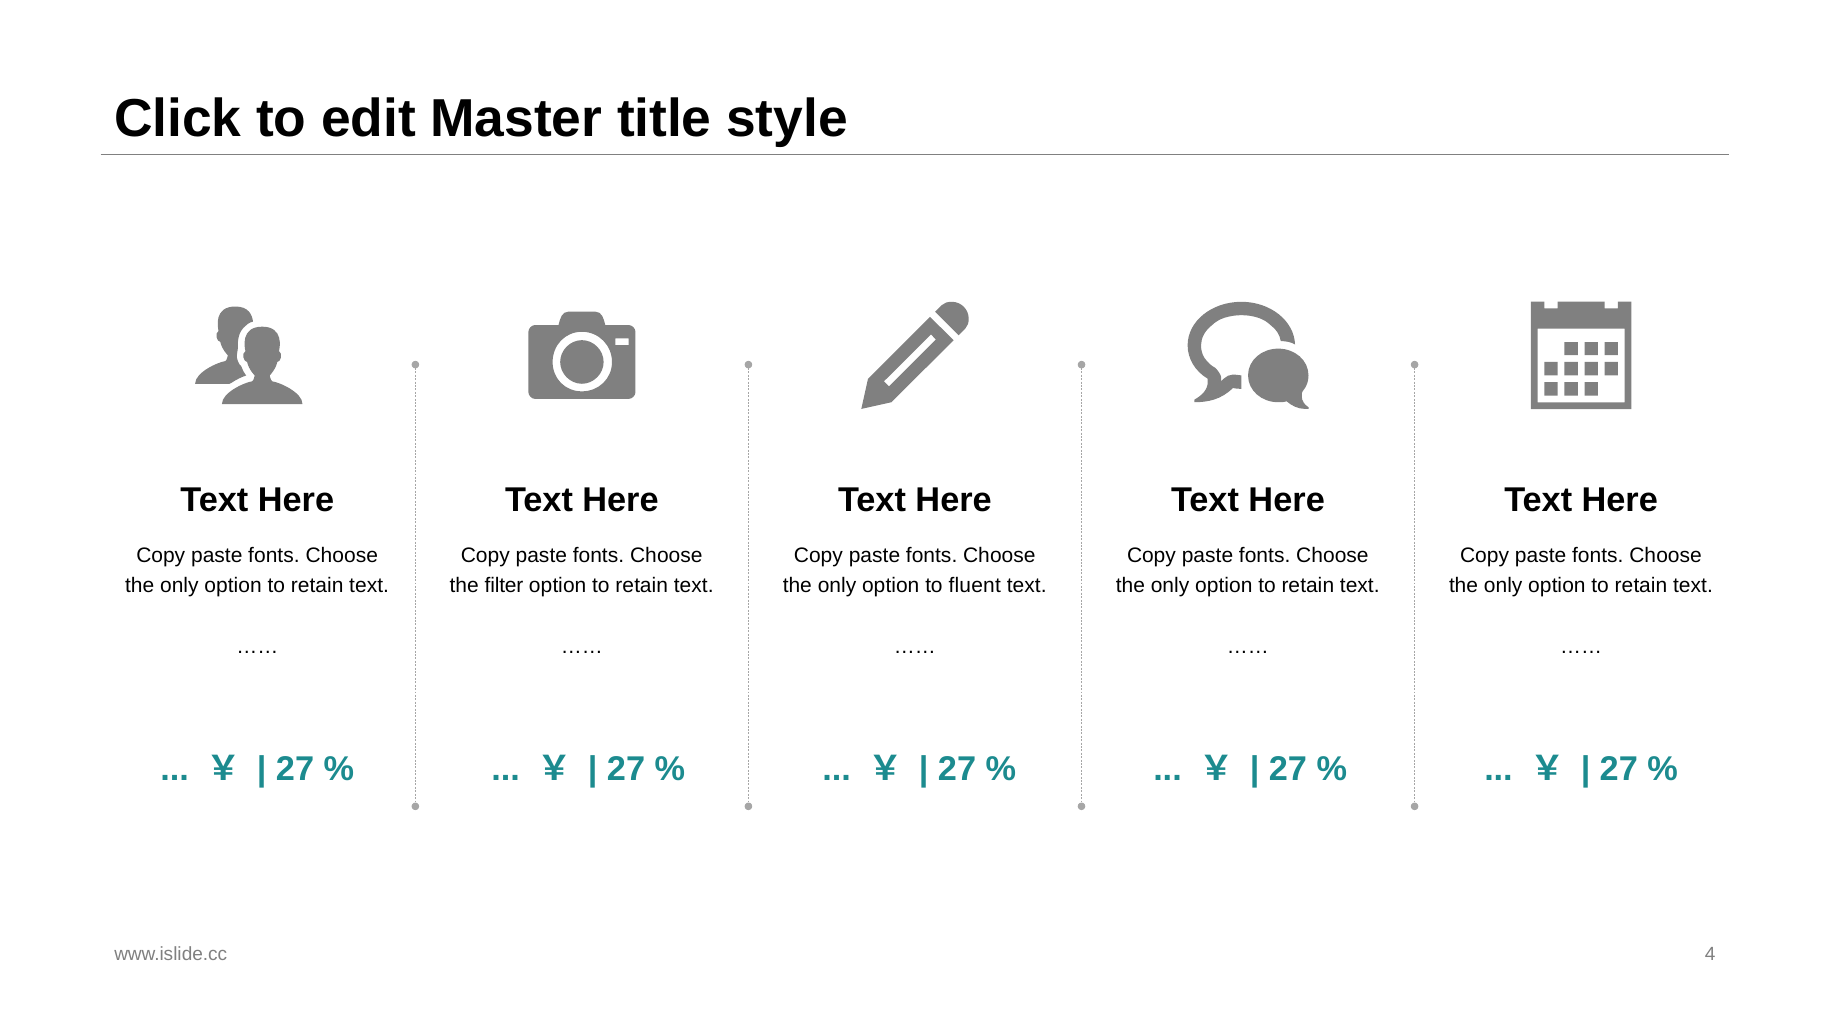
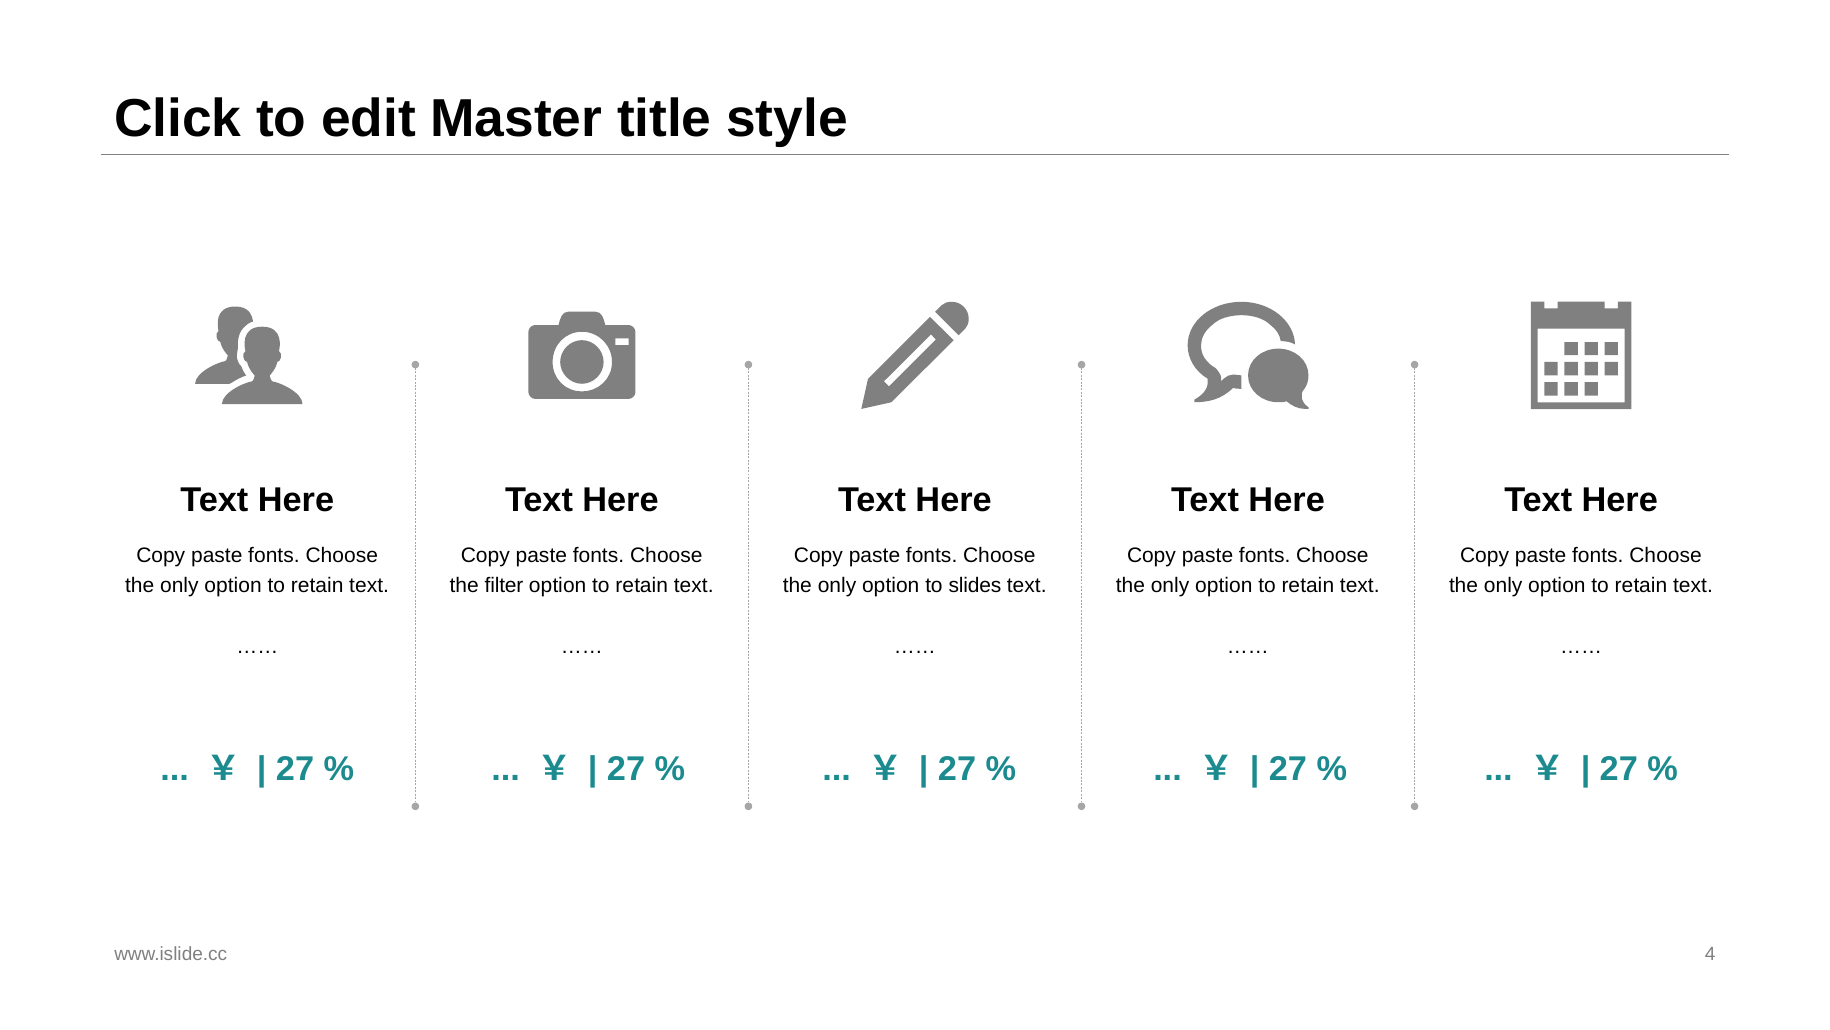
fluent: fluent -> slides
